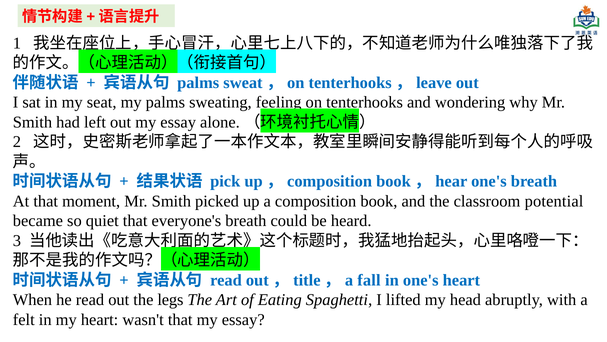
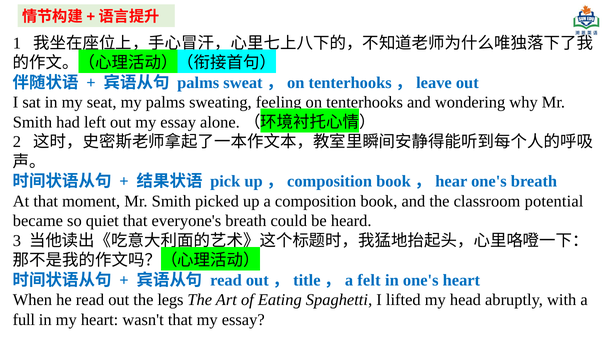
fall: fall -> felt
felt: felt -> full
